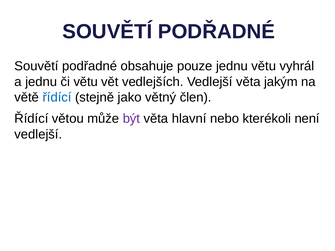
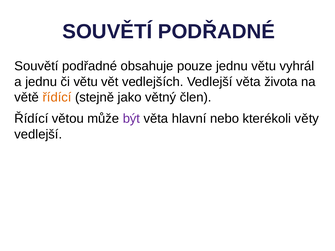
jakým: jakým -> života
řídící at (57, 97) colour: blue -> orange
není: není -> věty
